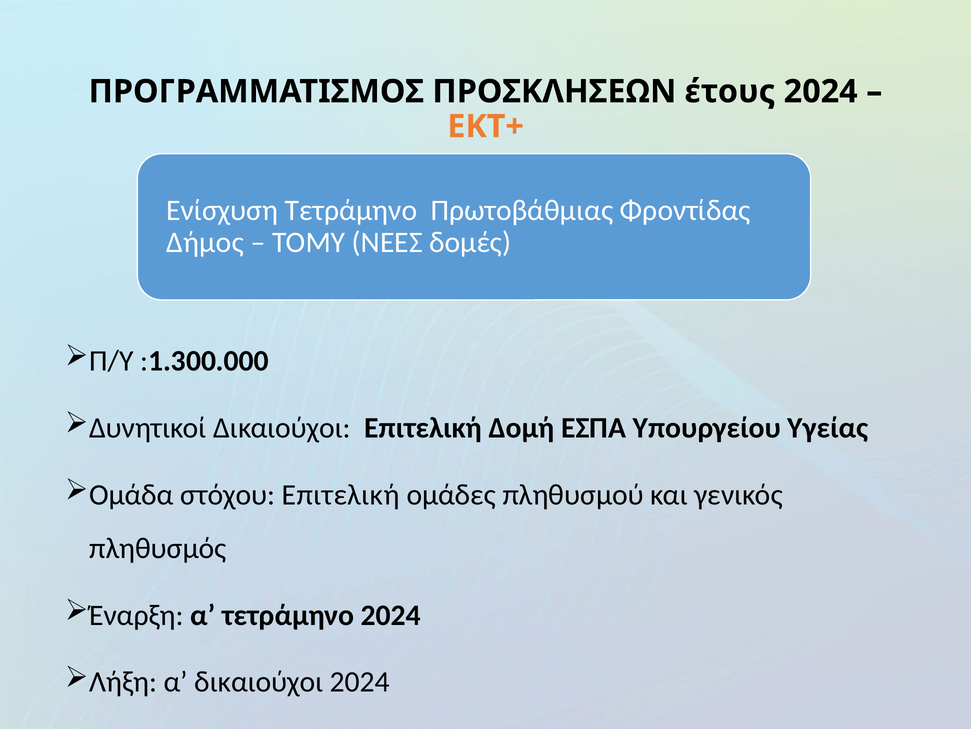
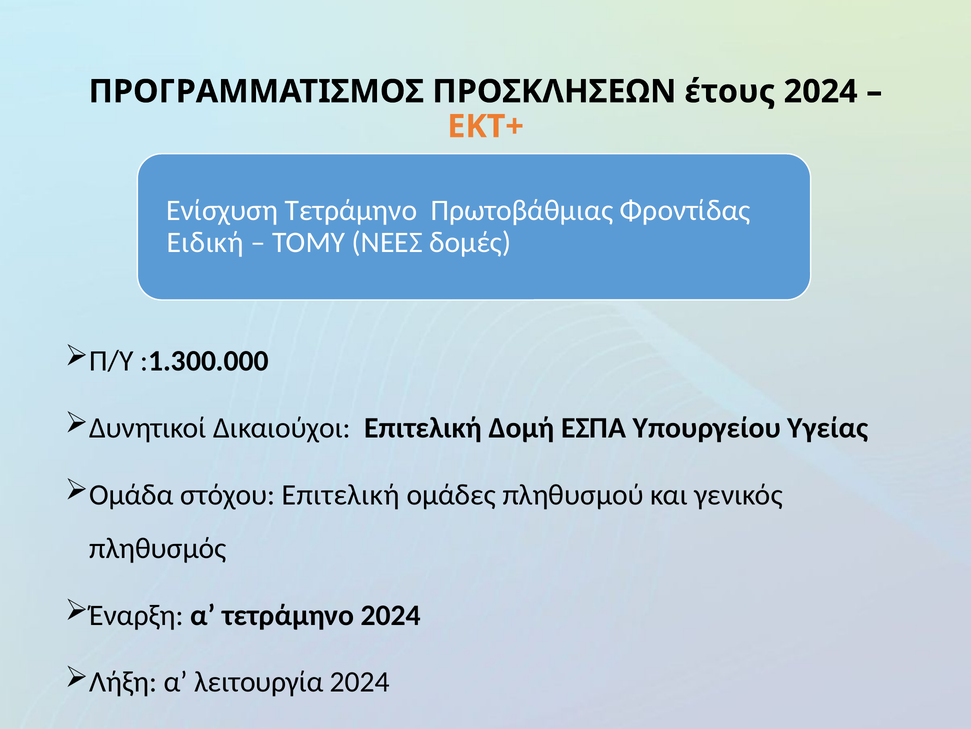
Δήμος: Δήμος -> Ειδική
α δικαιούχοι: δικαιούχοι -> λειτουργία
